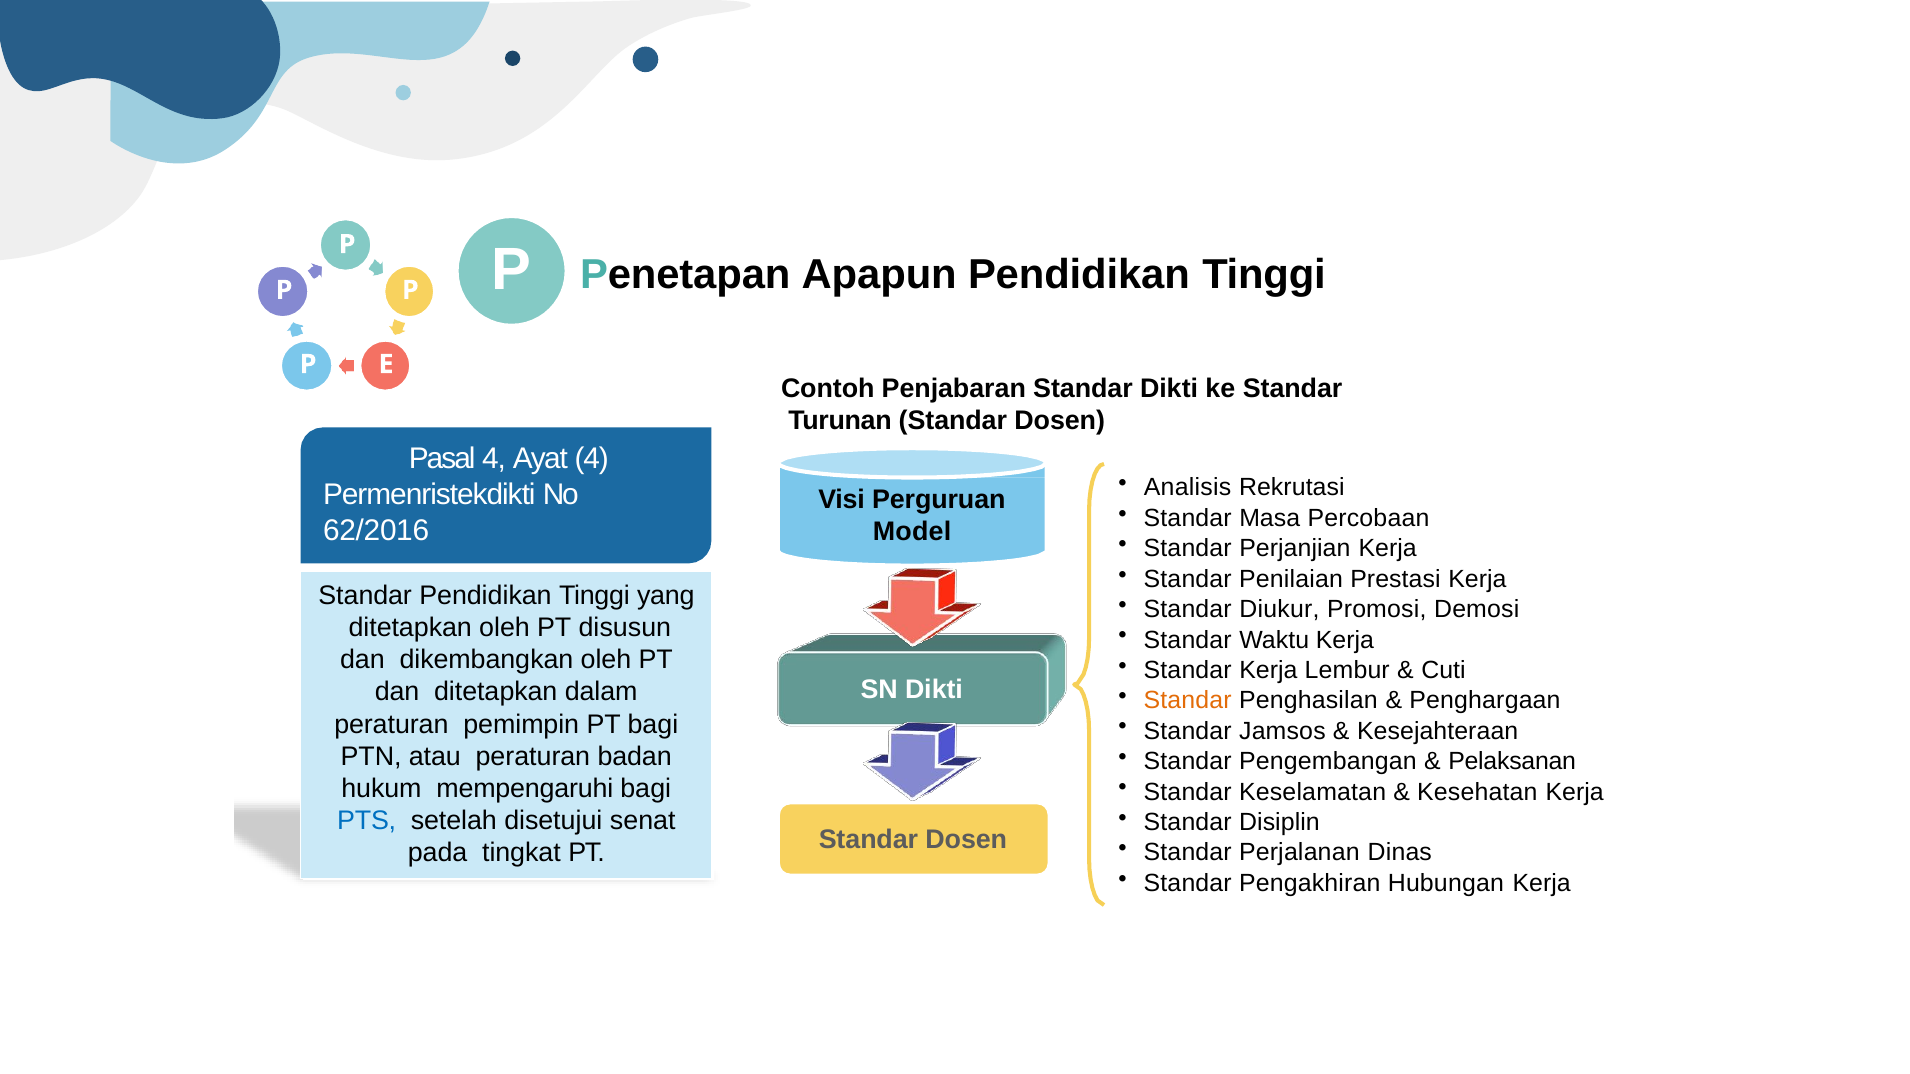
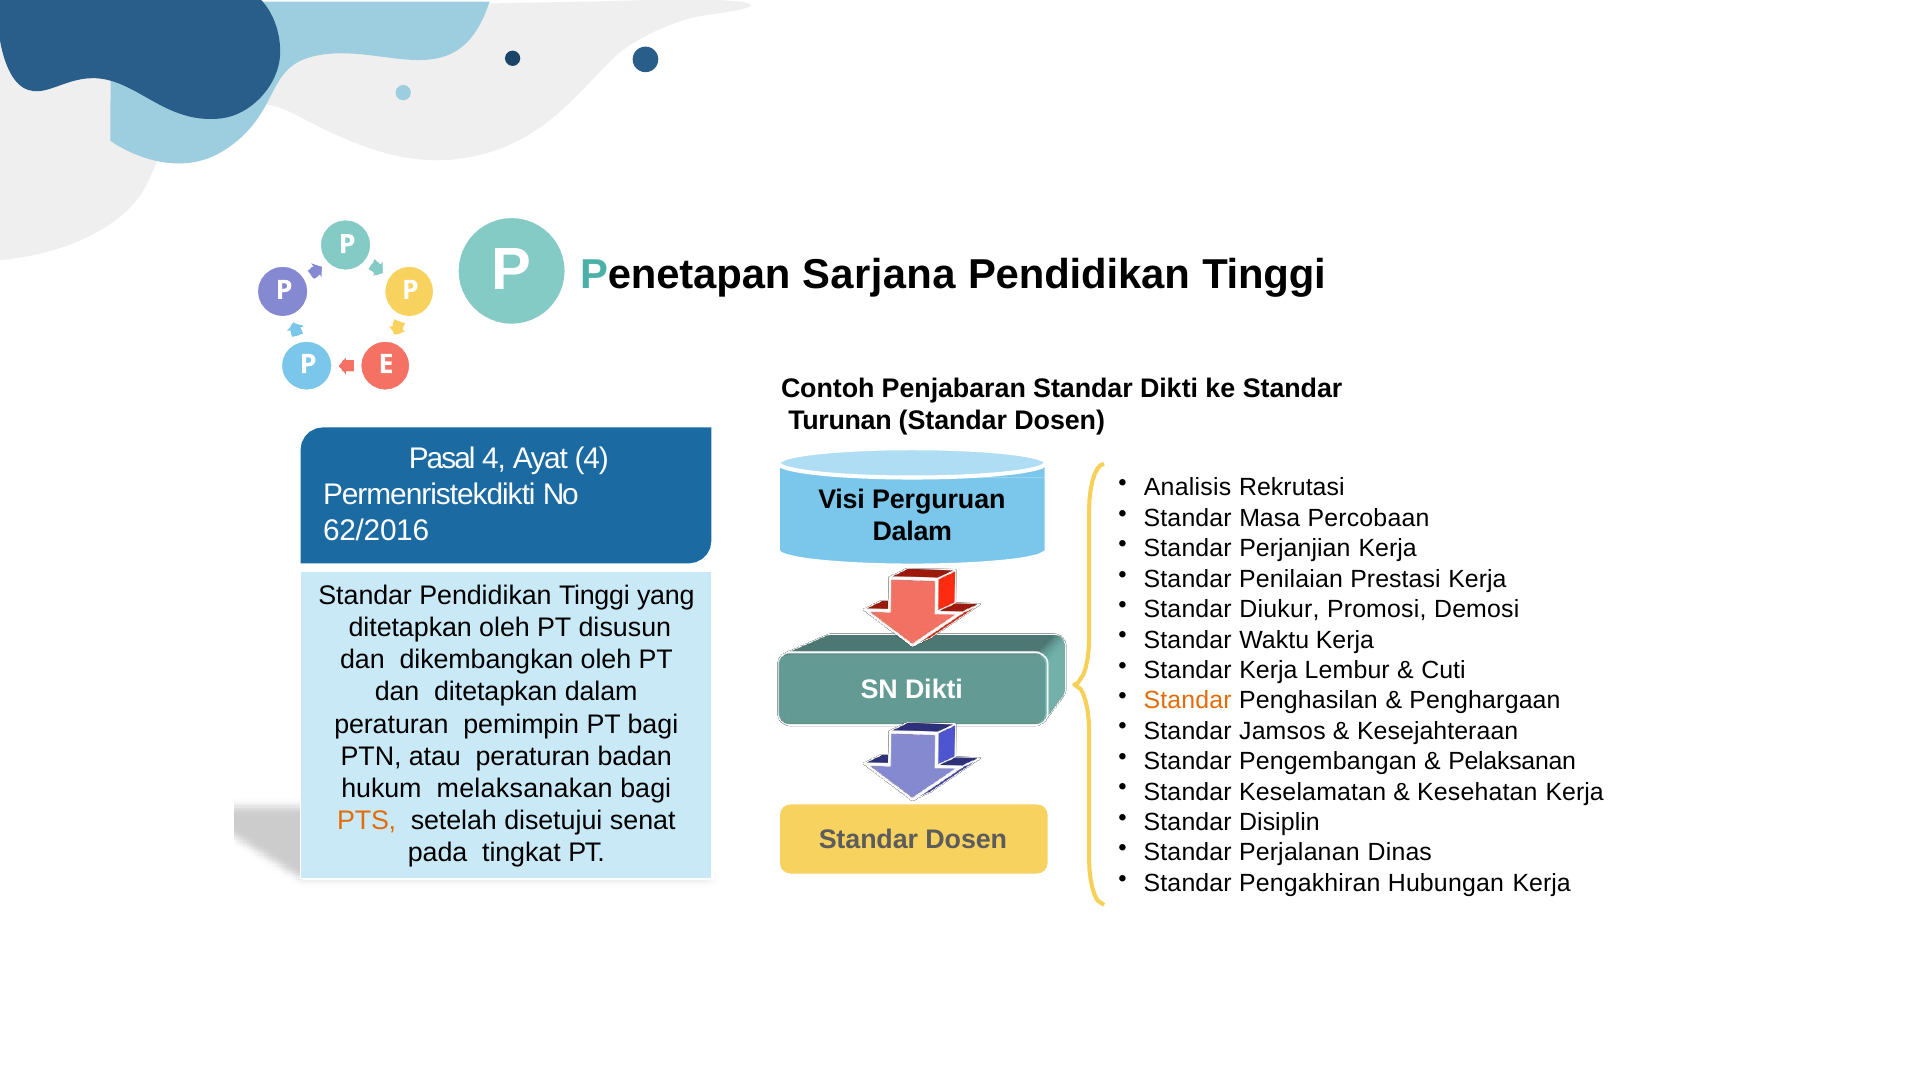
Apapun: Apapun -> Sarjana
Model at (912, 532): Model -> Dalam
mempengaruhi: mempengaruhi -> melaksanakan
PTS colour: blue -> orange
